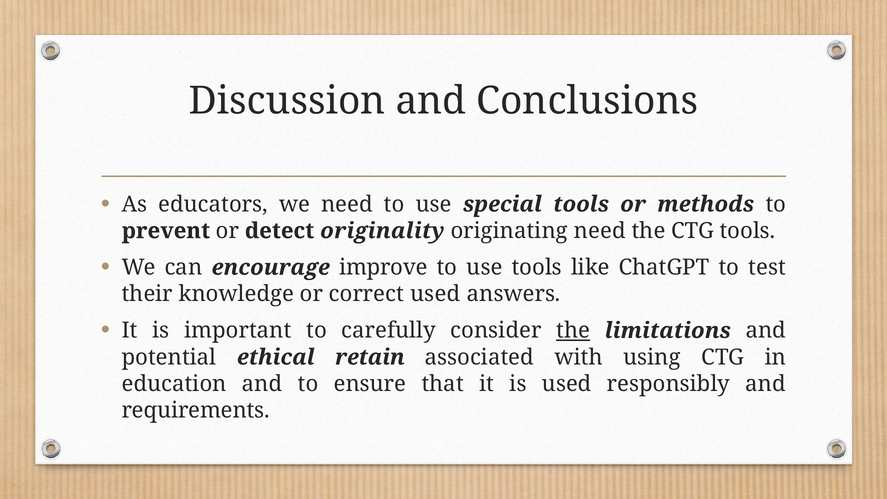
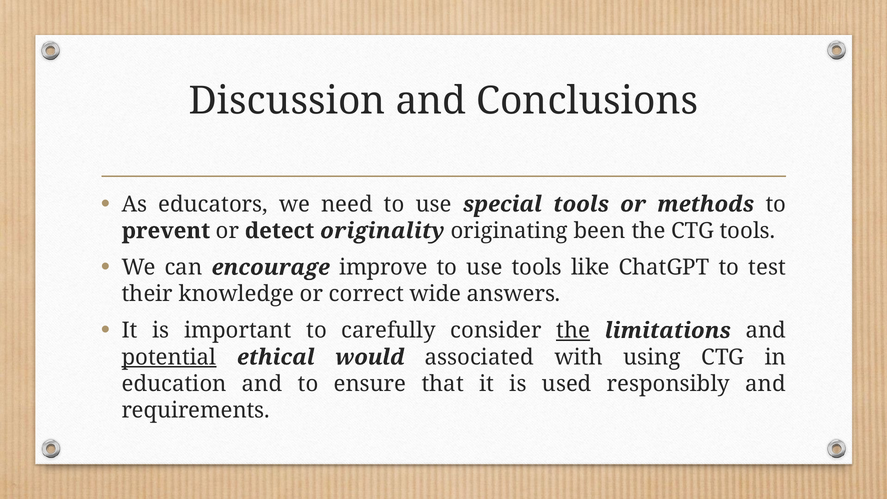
originating need: need -> been
correct used: used -> wide
potential underline: none -> present
retain: retain -> would
